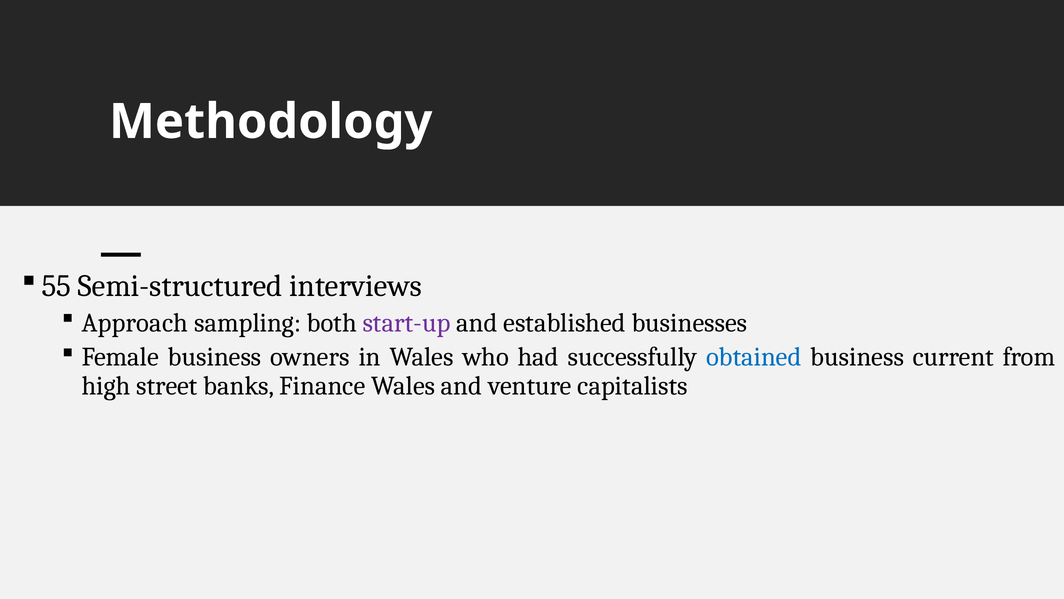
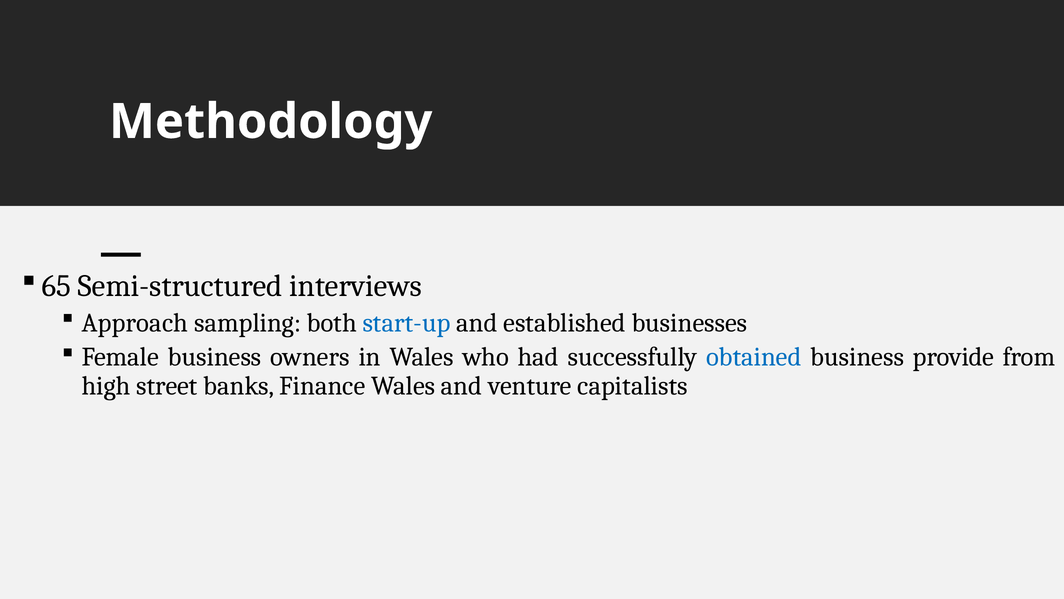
55: 55 -> 65
start-up colour: purple -> blue
current: current -> provide
